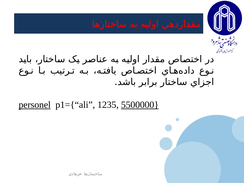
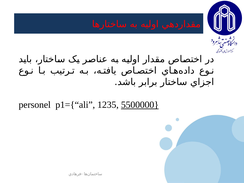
personel underline: present -> none
